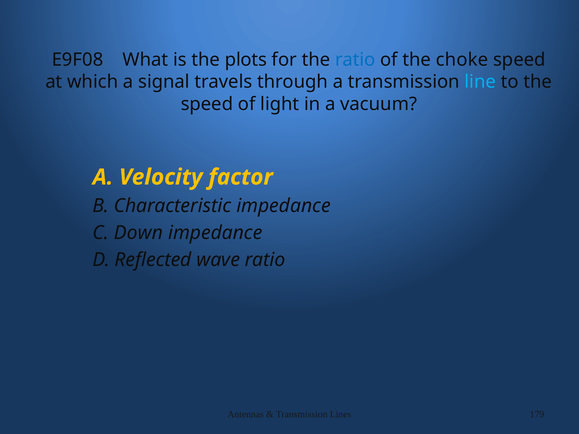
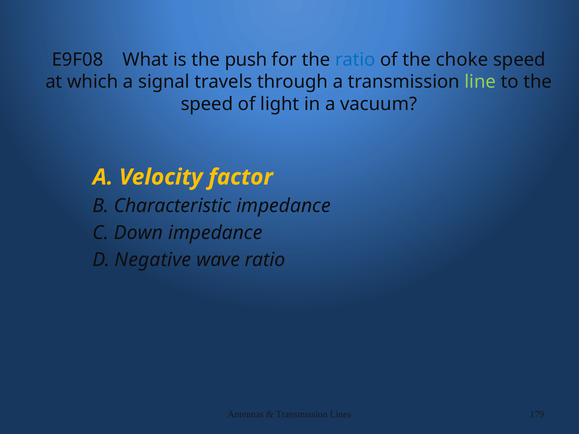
plots: plots -> push
line colour: light blue -> light green
Reflected: Reflected -> Negative
